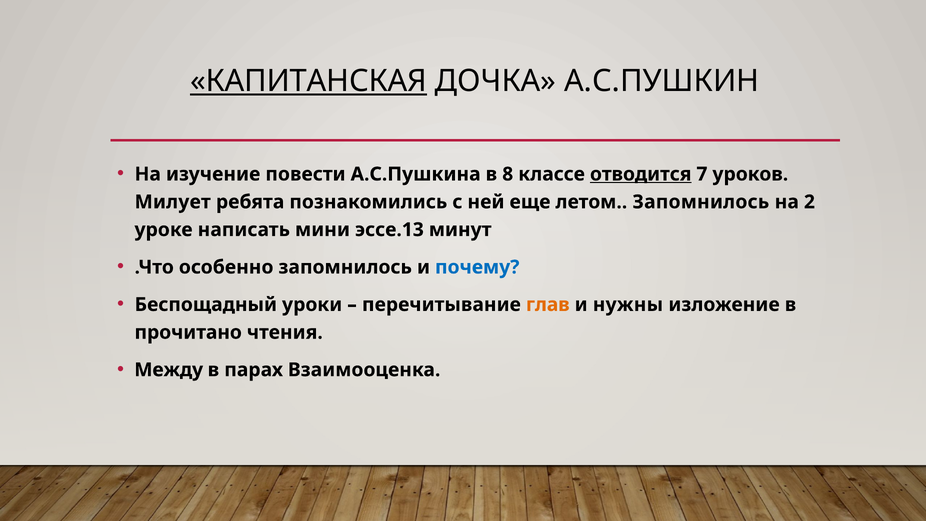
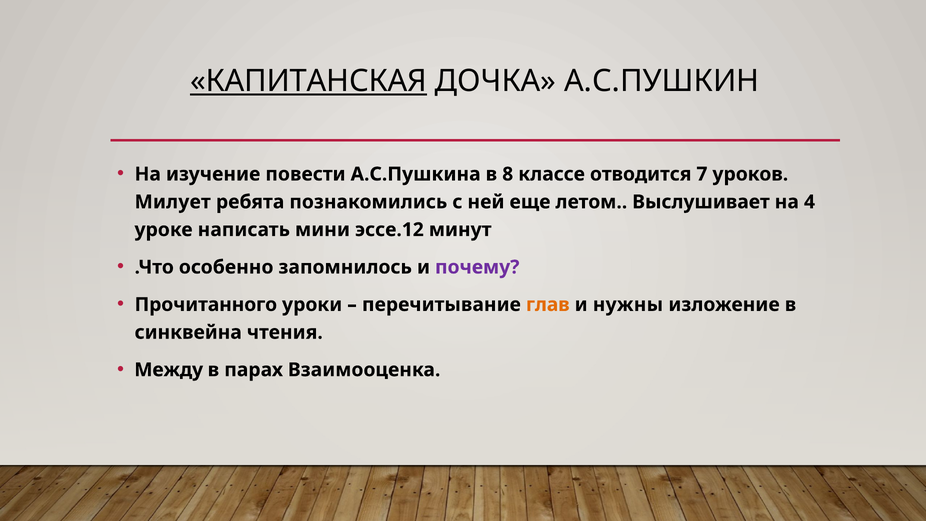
отводится underline: present -> none
летом Запомнилось: Запомнилось -> Выслушивает
2: 2 -> 4
эссе.13: эссе.13 -> эссе.12
почему colour: blue -> purple
Беспощадный: Беспощадный -> Прочитанного
прочитано: прочитано -> синквейна
